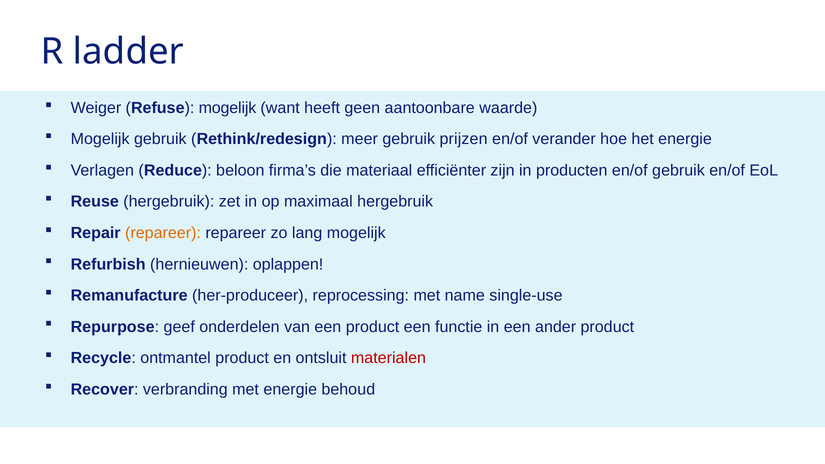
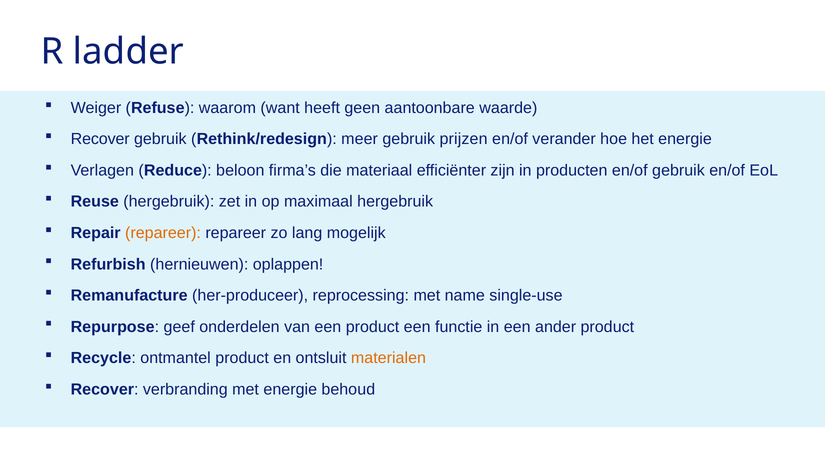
Refuse mogelijk: mogelijk -> waarom
Mogelijk at (100, 139): Mogelijk -> Recover
materialen colour: red -> orange
